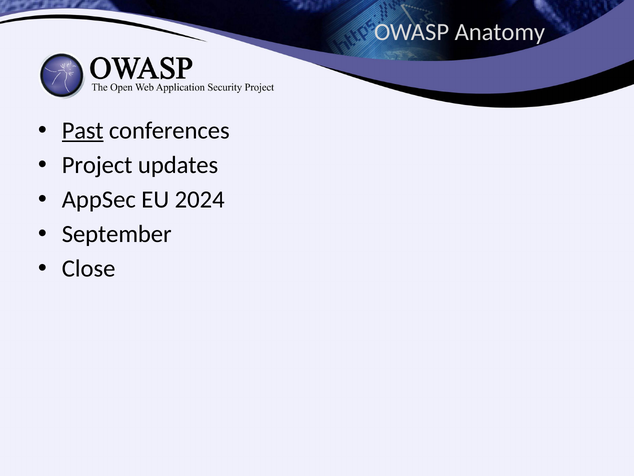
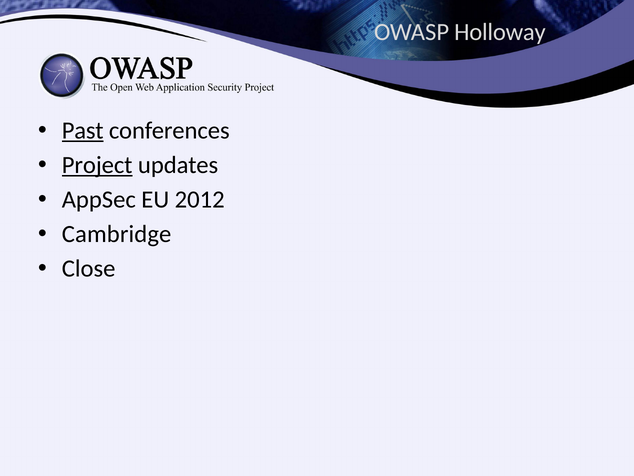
Anatomy: Anatomy -> Holloway
Project underline: none -> present
2024: 2024 -> 2012
September: September -> Cambridge
